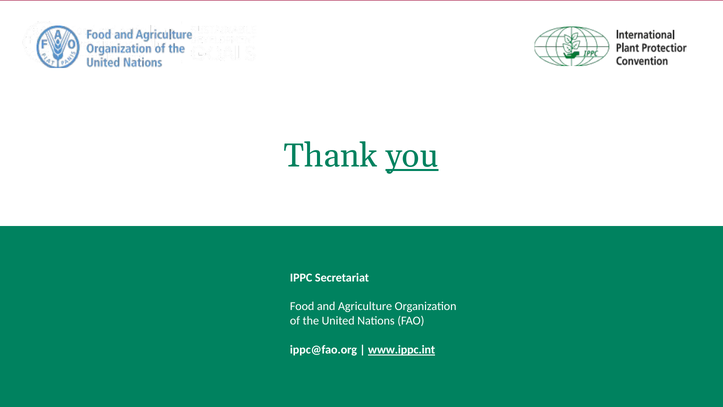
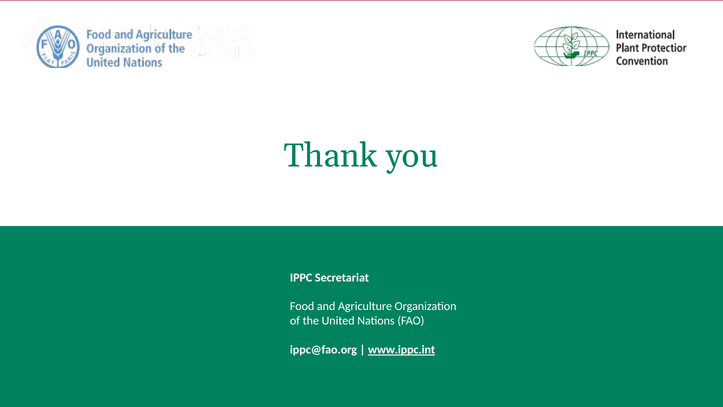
you underline: present -> none
